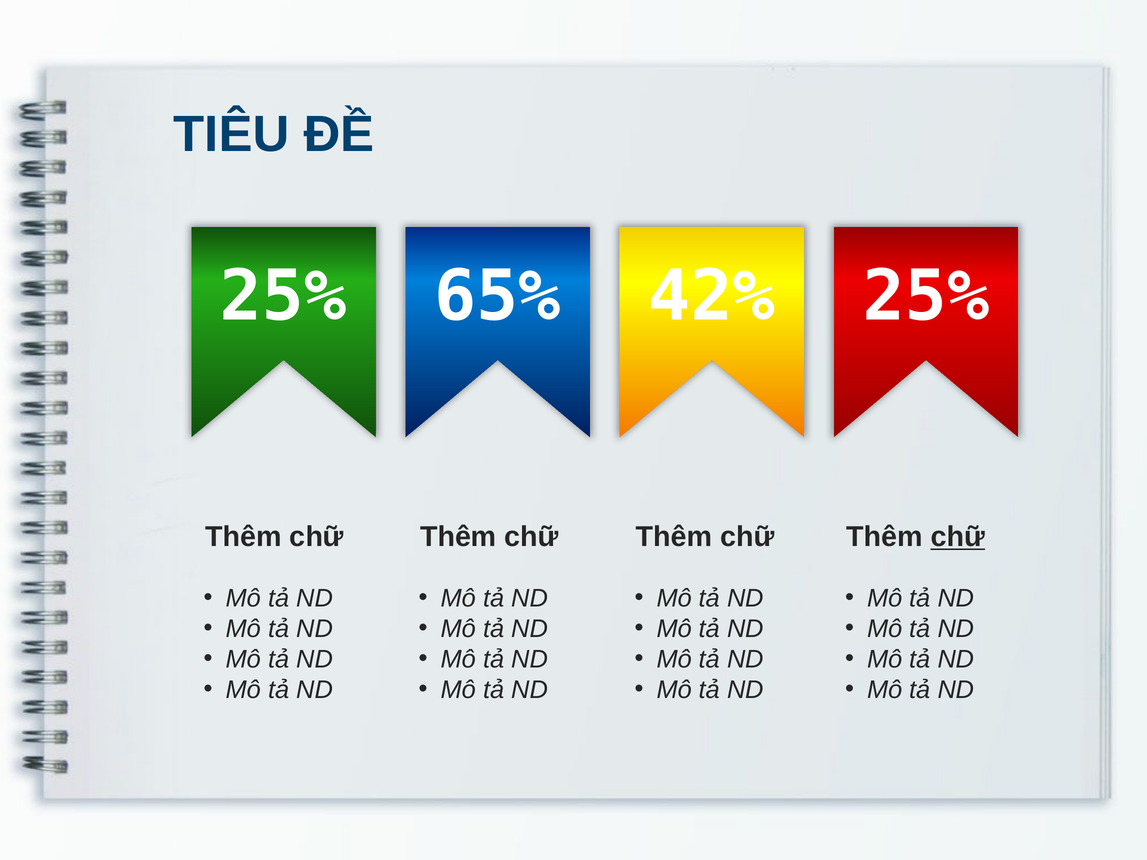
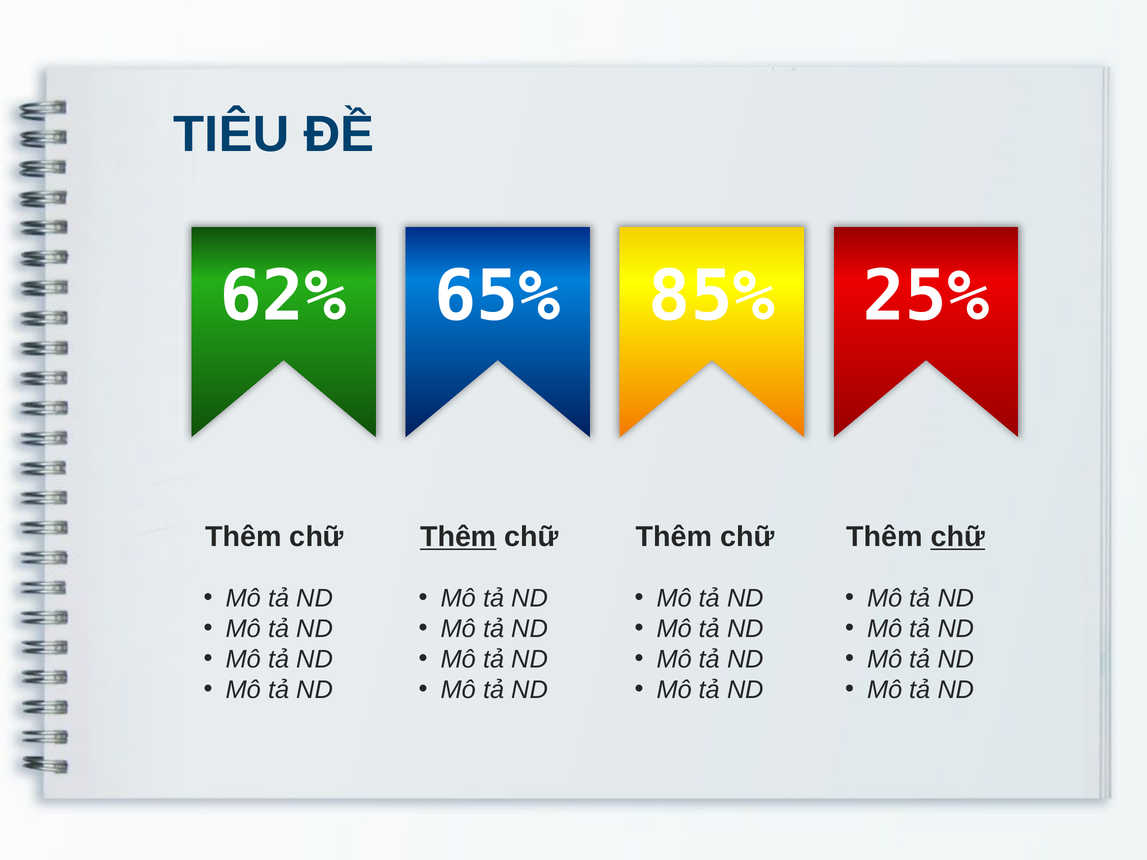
25% at (283, 297): 25% -> 62%
42%: 42% -> 85%
Thêm at (458, 537) underline: none -> present
